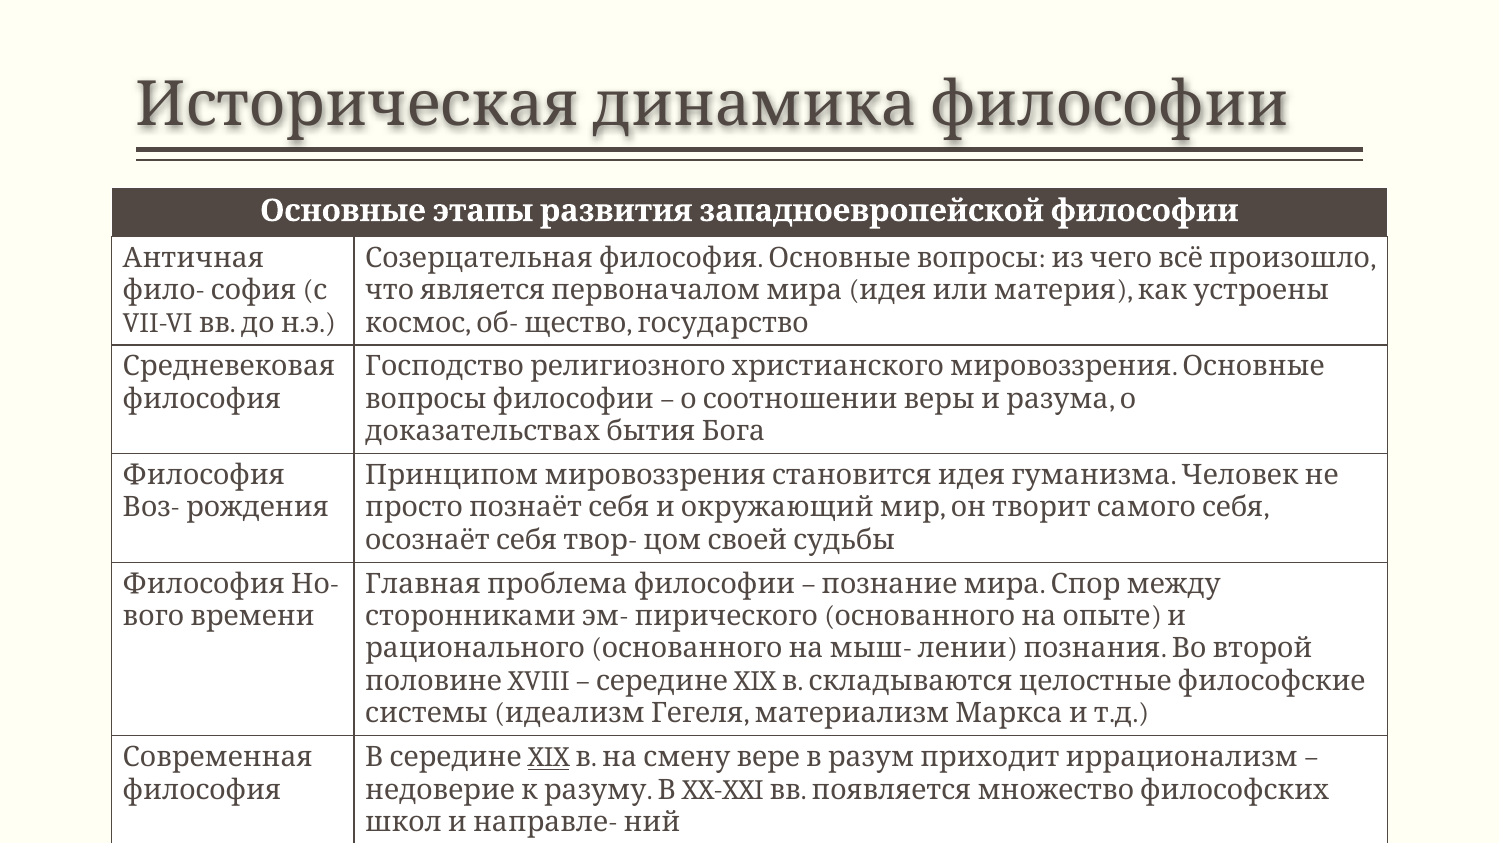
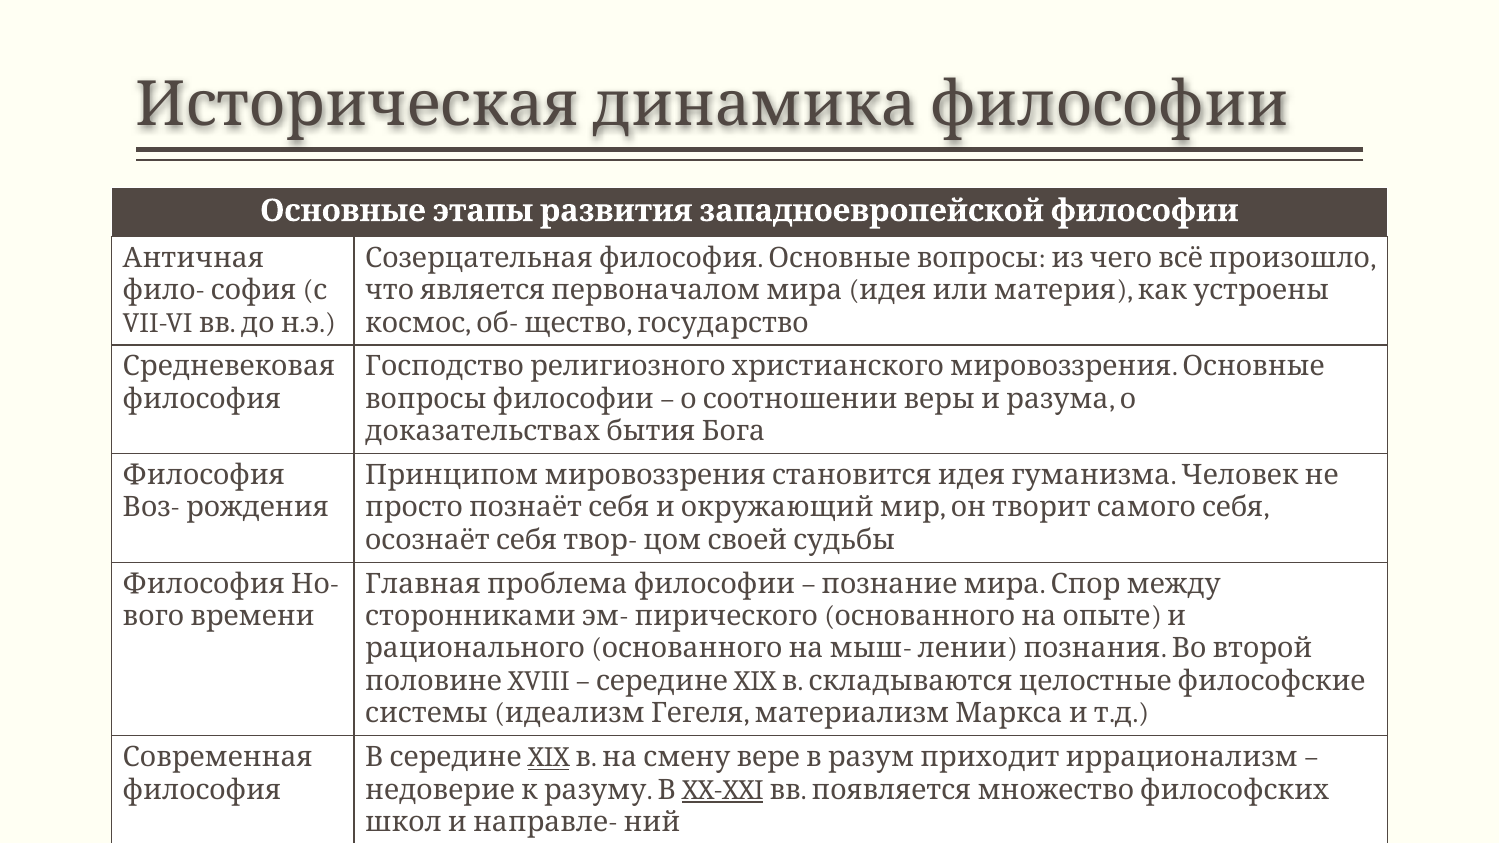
XX-XXI underline: none -> present
